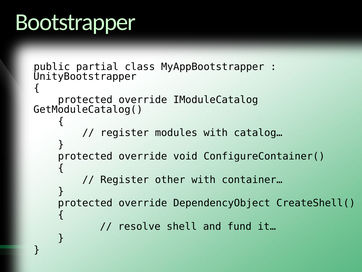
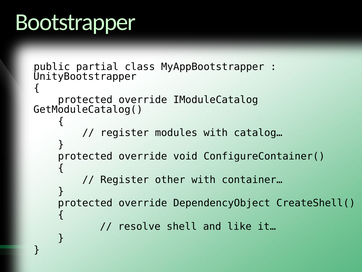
fund: fund -> like
